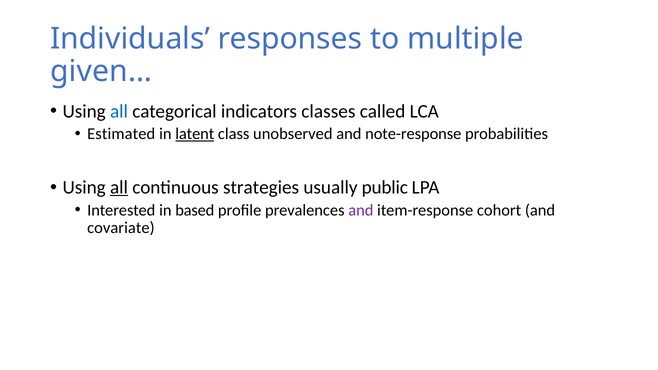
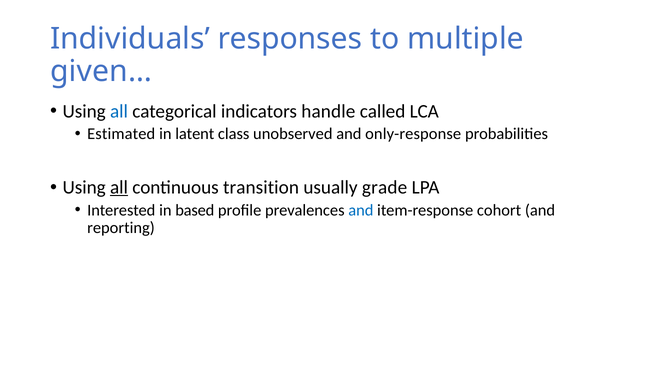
classes: classes -> handle
latent underline: present -> none
note-response: note-response -> only-response
strategies: strategies -> transition
public: public -> grade
and at (361, 210) colour: purple -> blue
covariate: covariate -> reporting
